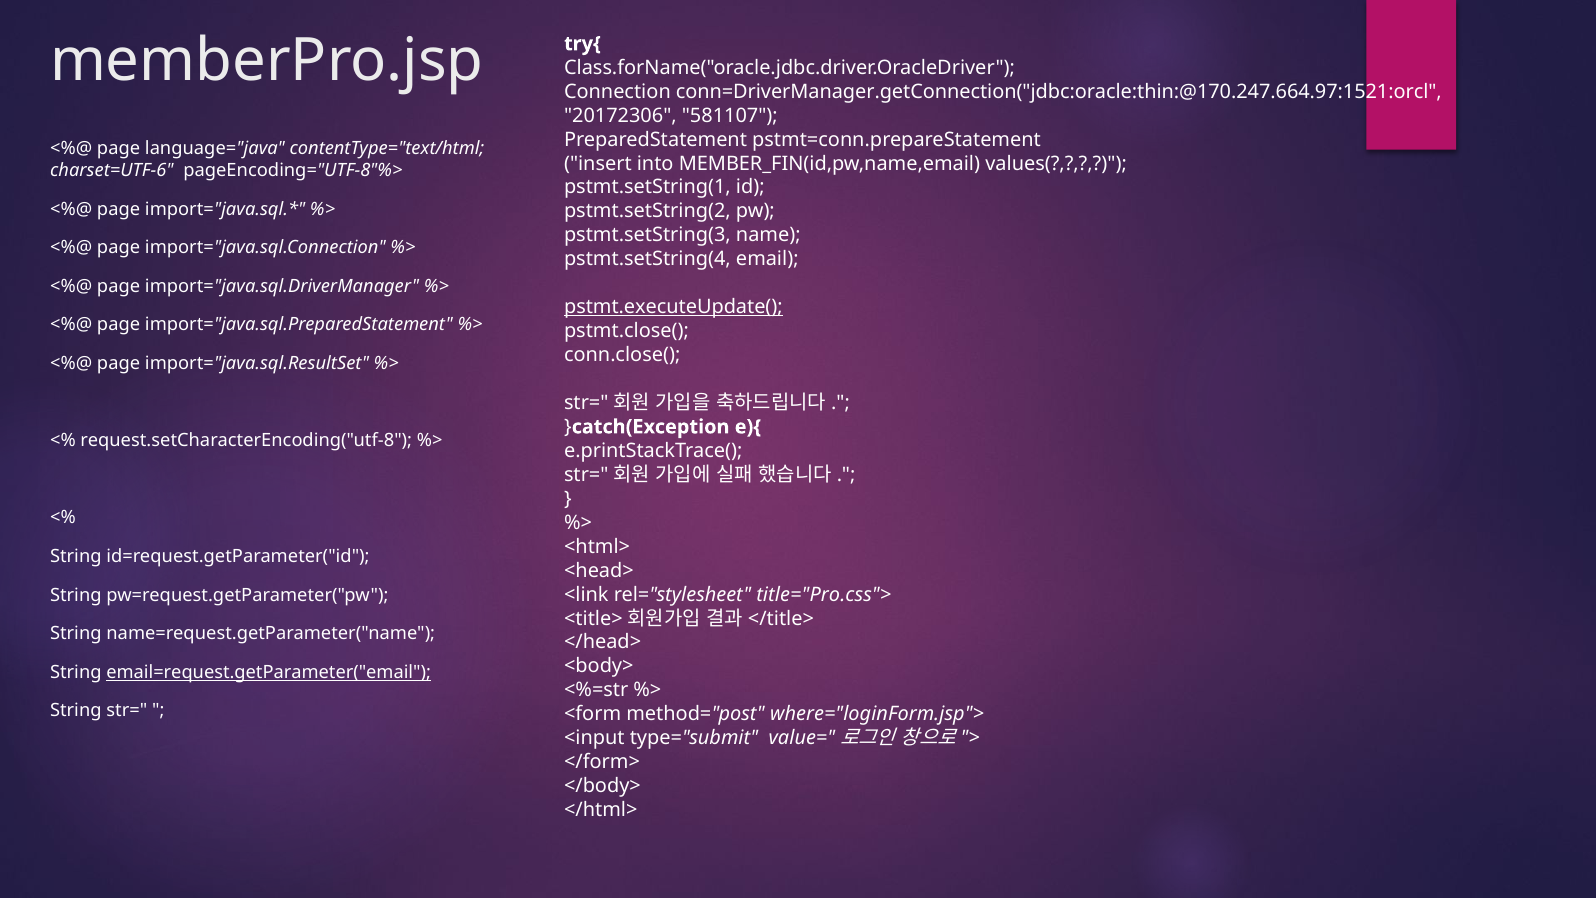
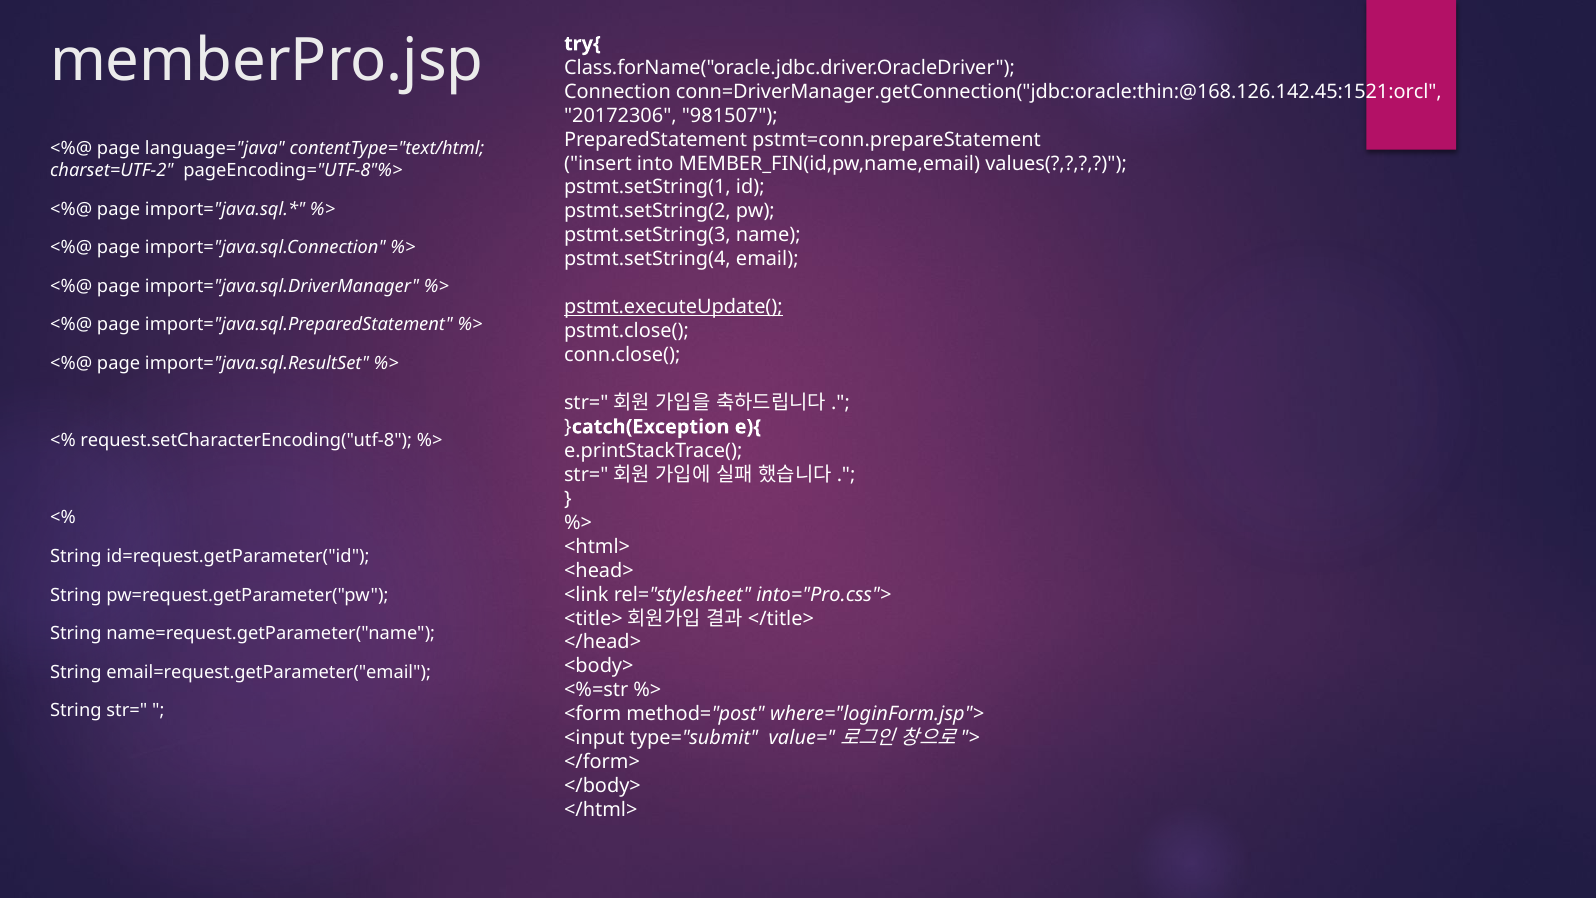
conn=DriverManager.getConnection("jdbc:oracle:thin:@170.247.664.97:1521:orcl: conn=DriverManager.getConnection("jdbc:oracle:thin:@170.247.664.97:1521:orcl -> conn=DriverManager.getConnection("jdbc:oracle:thin:@168.126.142.45:1521:orcl
581107: 581107 -> 981507
charset=UTF-6: charset=UTF-6 -> charset=UTF-2
title="Pro.css">: title="Pro.css"> -> into="Pro.css">
email=request.getParameter("email underline: present -> none
